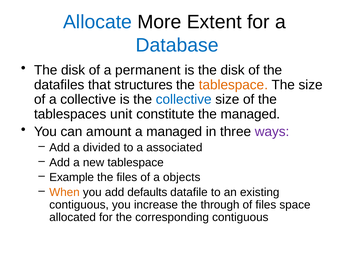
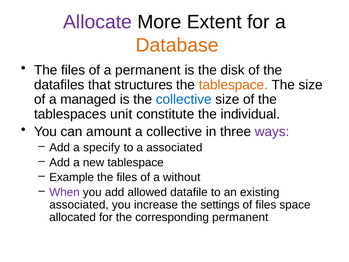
Allocate colour: blue -> purple
Database colour: blue -> orange
disk at (73, 70): disk -> files
a collective: collective -> managed
the managed: managed -> individual
a managed: managed -> collective
divided: divided -> specify
objects: objects -> without
When colour: orange -> purple
defaults: defaults -> allowed
contiguous at (79, 205): contiguous -> associated
through: through -> settings
corresponding contiguous: contiguous -> permanent
